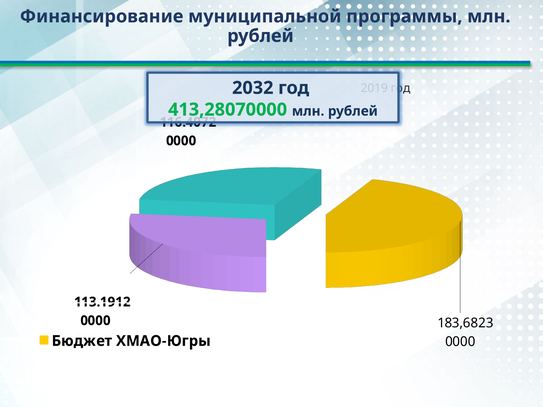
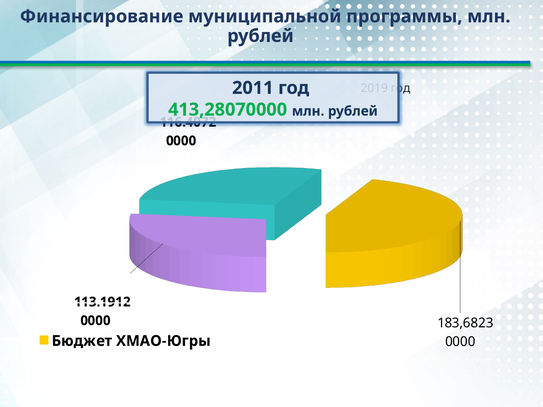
2032: 2032 -> 2011
